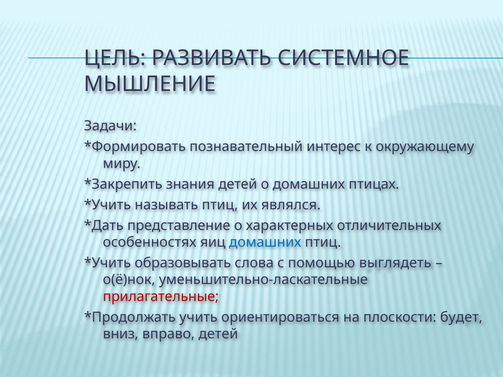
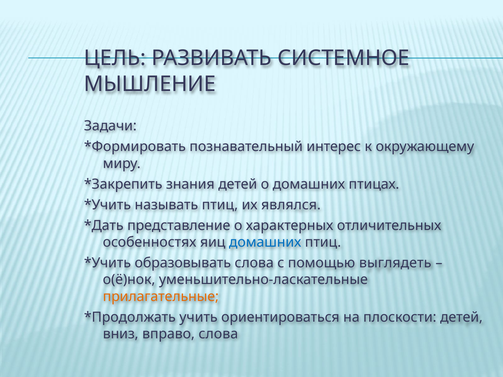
прилагательные colour: red -> orange
плоскости будет: будет -> детей
вправо детей: детей -> слова
